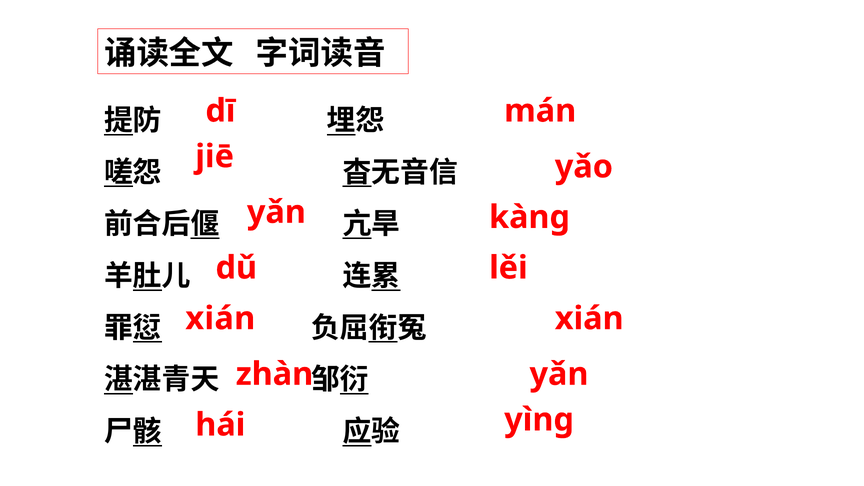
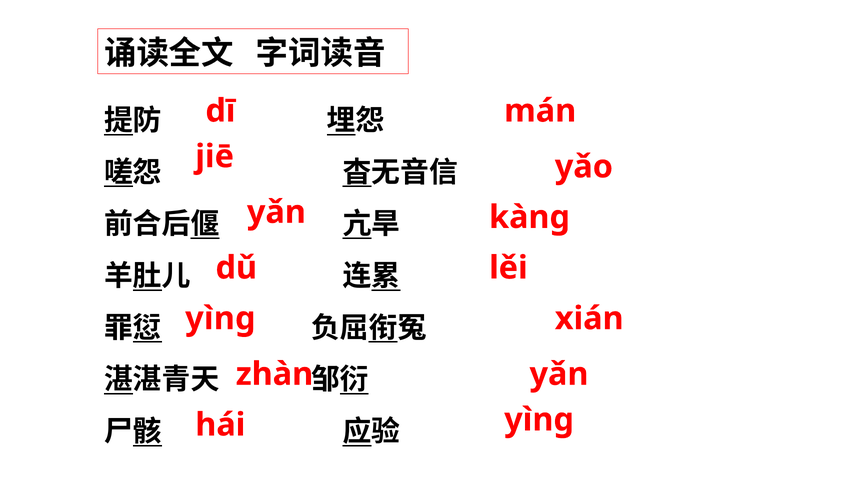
xián at (220, 318): xián -> yìng
